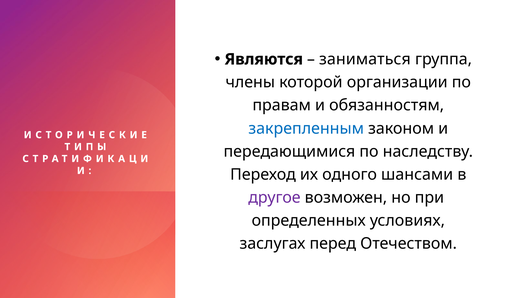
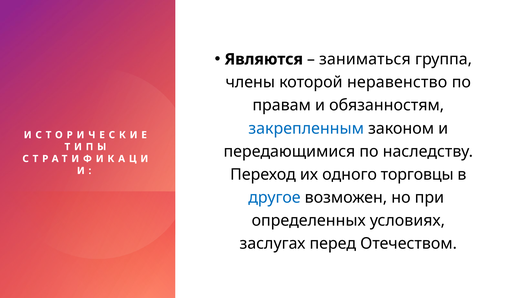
организации: организации -> неравенство
шансами: шансами -> торговцы
другое colour: purple -> blue
